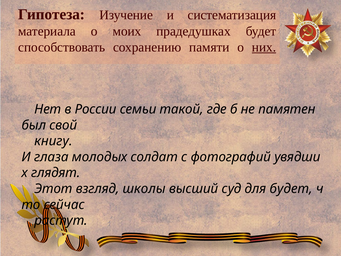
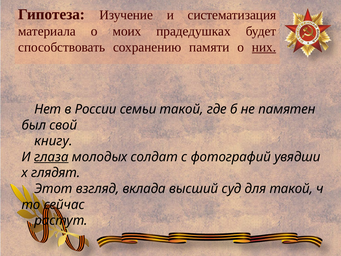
глаза underline: none -> present
школы: школы -> вклада
для будет: будет -> такой
